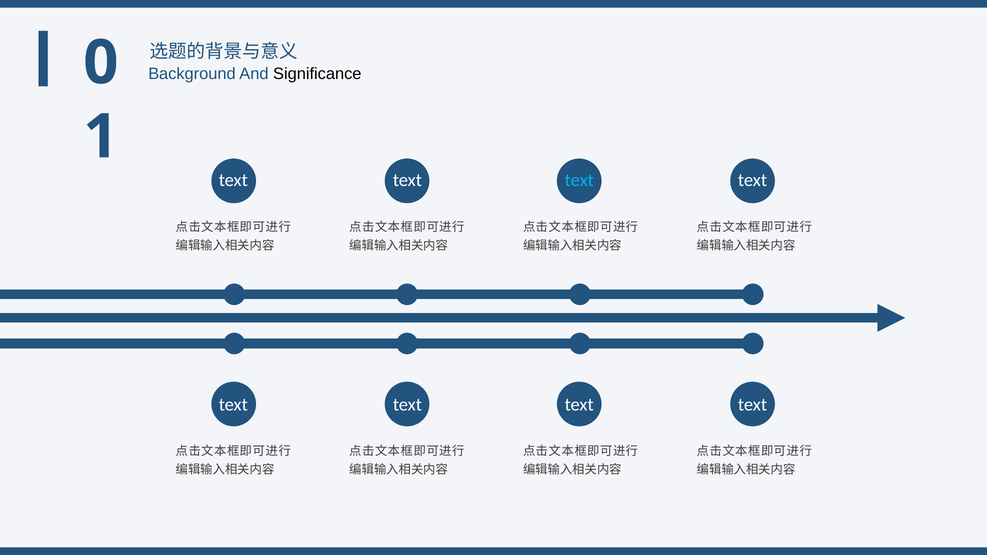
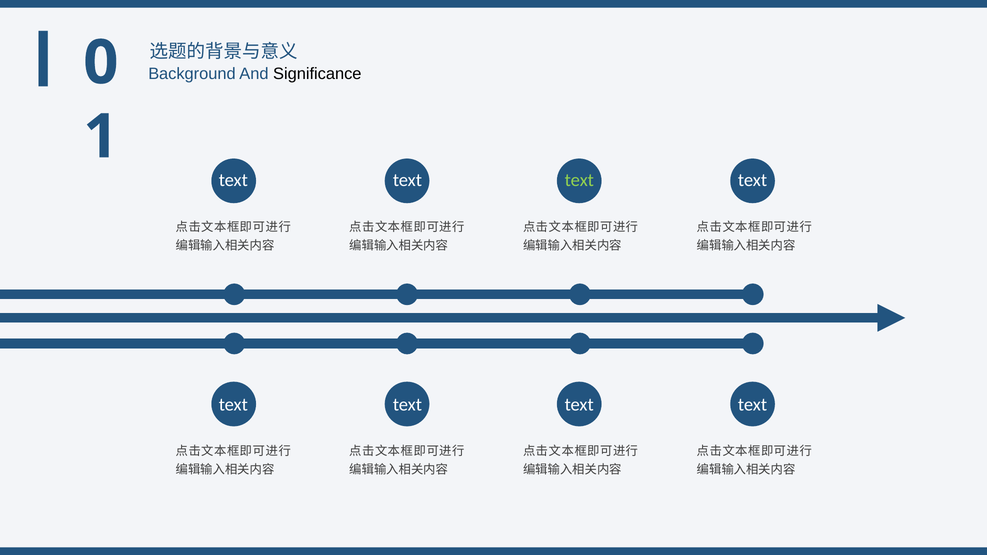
text at (579, 180) colour: light blue -> light green
